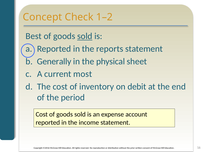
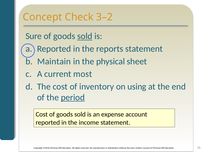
1–2: 1–2 -> 3–2
Best: Best -> Sure
Generally: Generally -> Maintain
debit: debit -> using
period underline: none -> present
